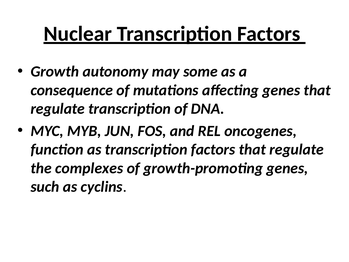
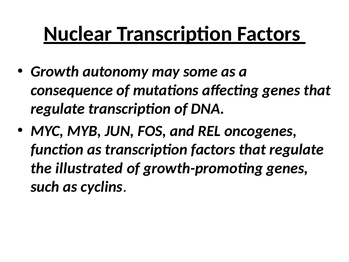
complexes: complexes -> illustrated
